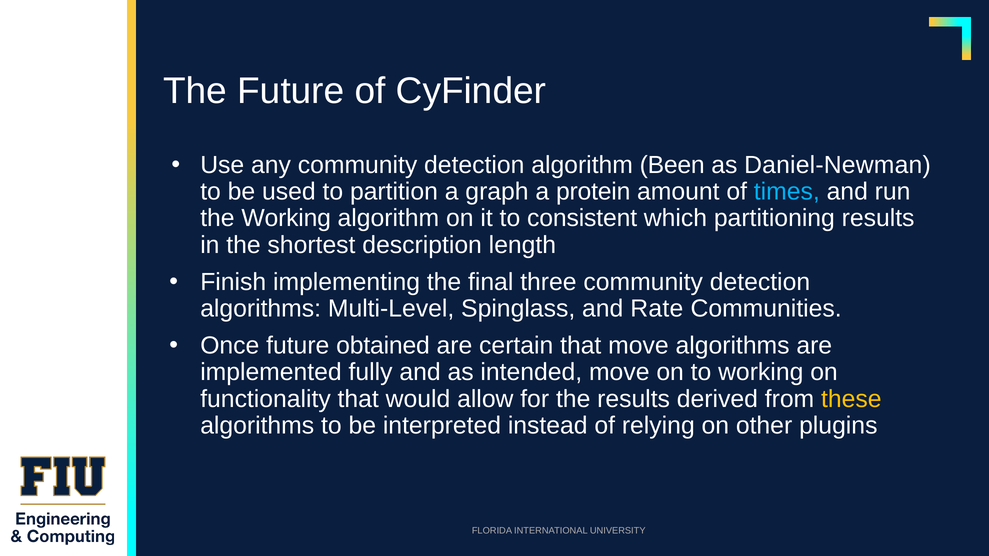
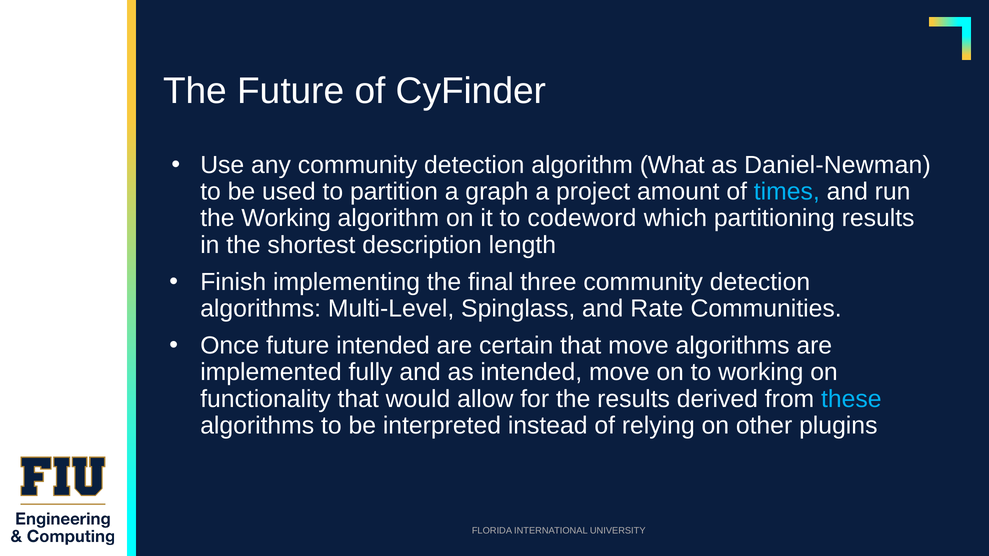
Been: Been -> What
protein: protein -> project
consistent: consistent -> codeword
future obtained: obtained -> intended
these colour: yellow -> light blue
